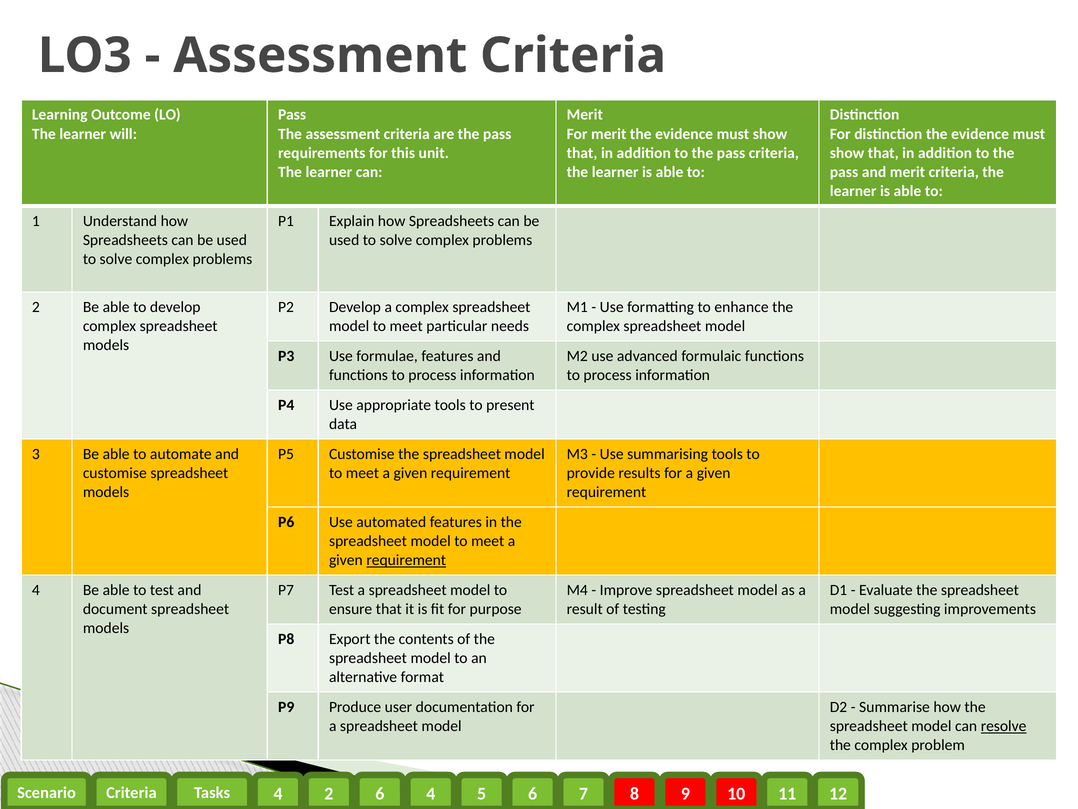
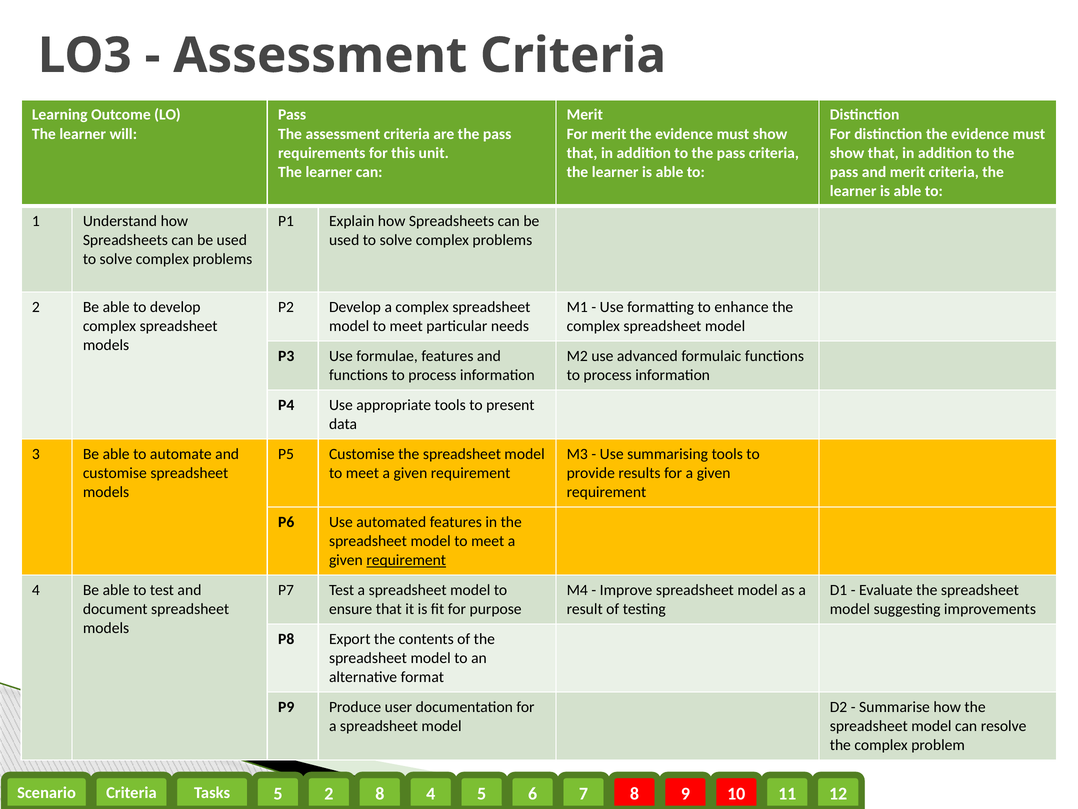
resolve underline: present -> none
Criteria 4: 4 -> 5
2 6: 6 -> 8
